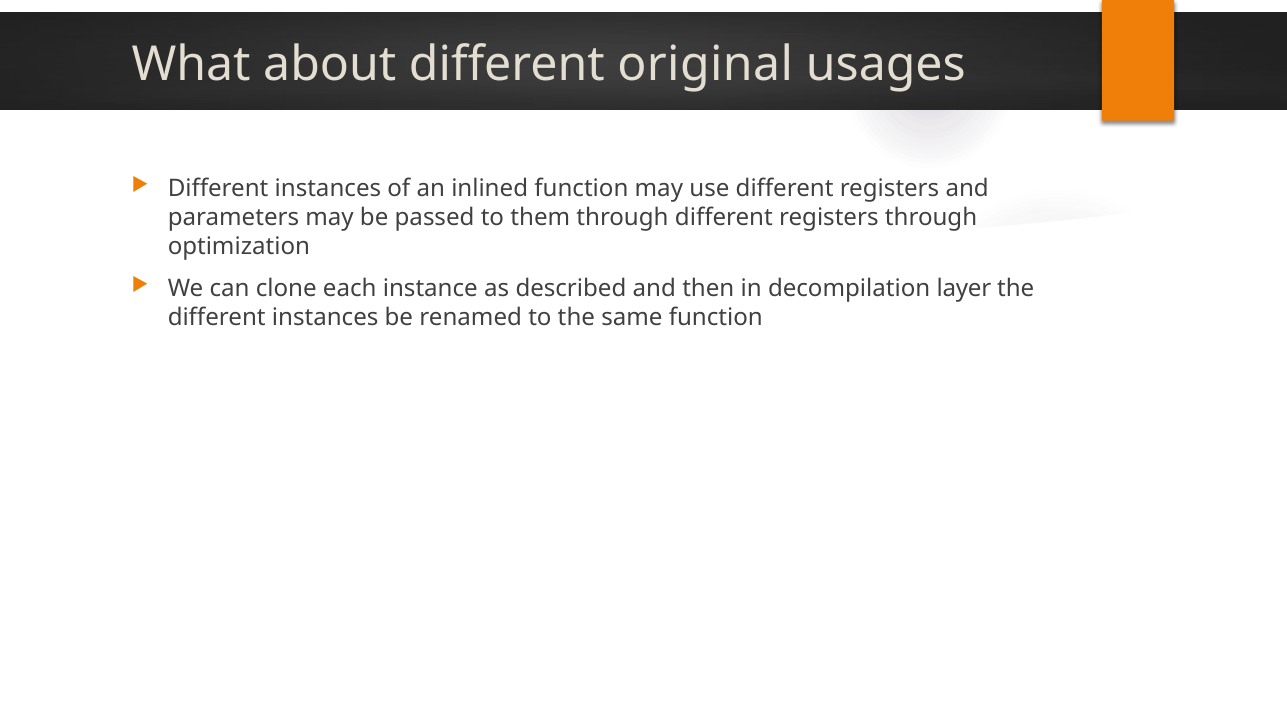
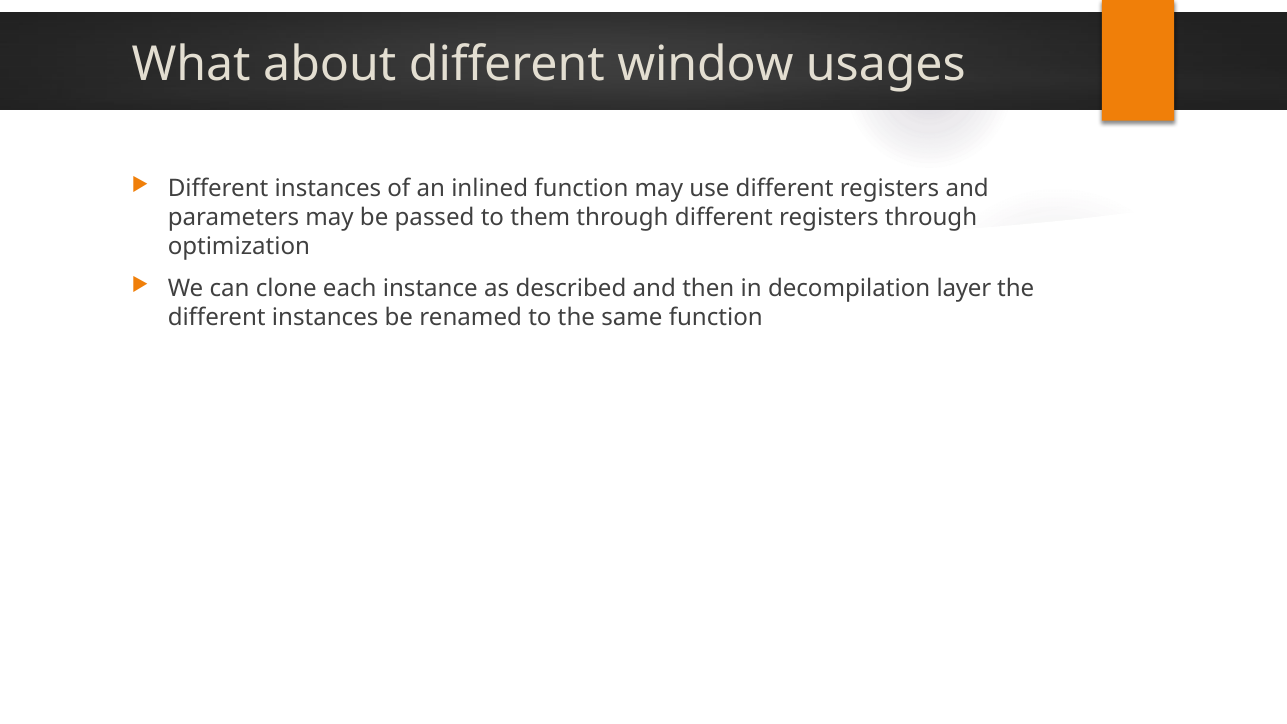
original: original -> window
